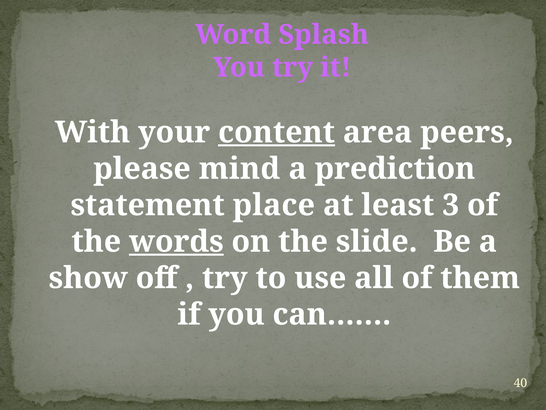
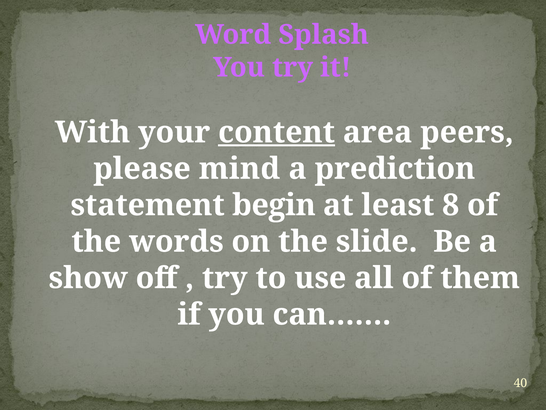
place: place -> begin
3: 3 -> 8
words underline: present -> none
